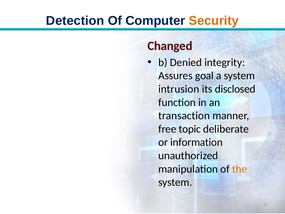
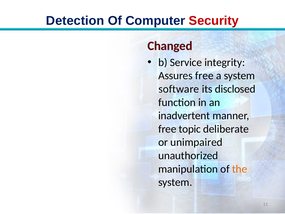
Security colour: orange -> red
Denied: Denied -> Service
Assures goal: goal -> free
intrusion: intrusion -> software
transaction: transaction -> inadvertent
information: information -> unimpaired
